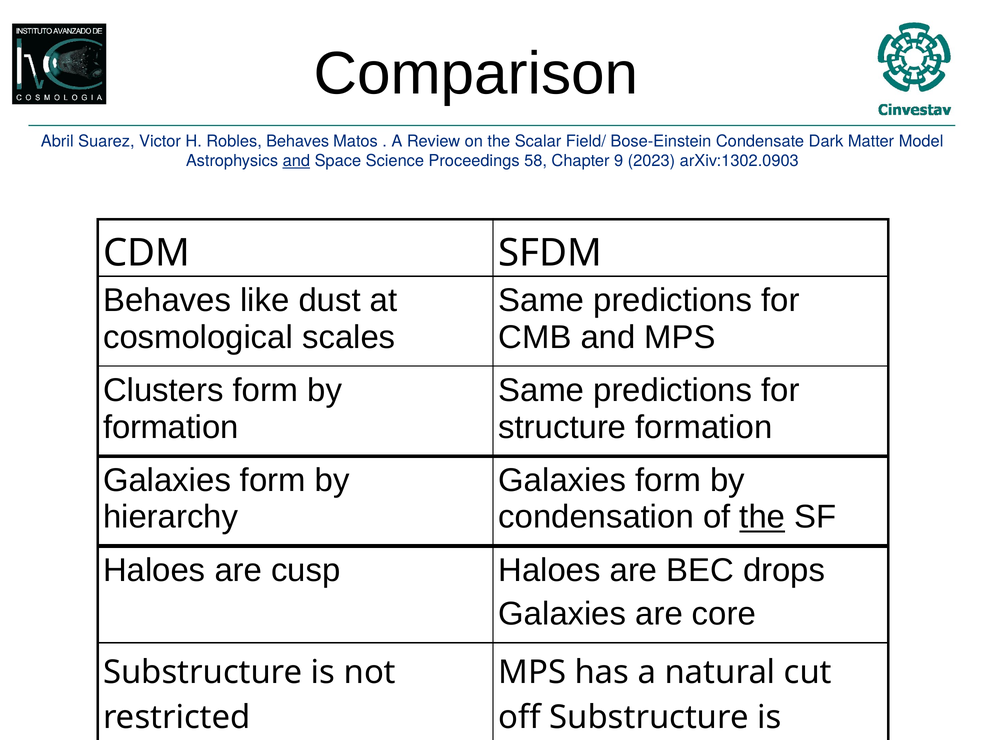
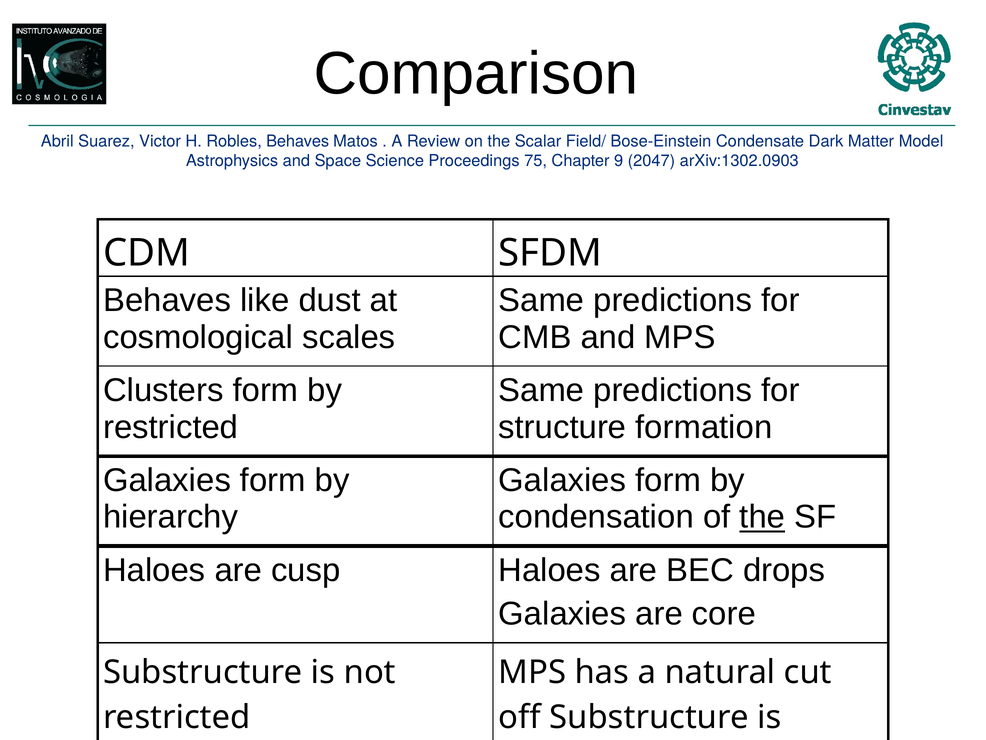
and at (296, 161) underline: present -> none
58: 58 -> 75
2023: 2023 -> 2047
formation at (171, 427): formation -> restricted
